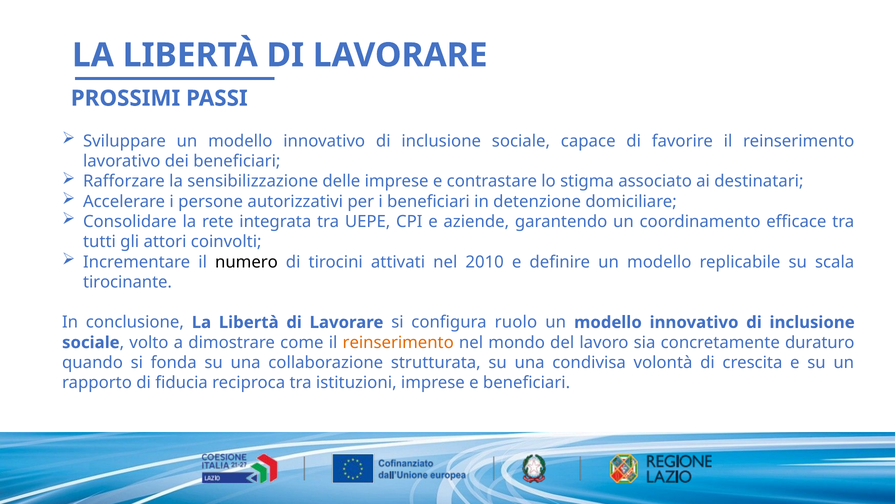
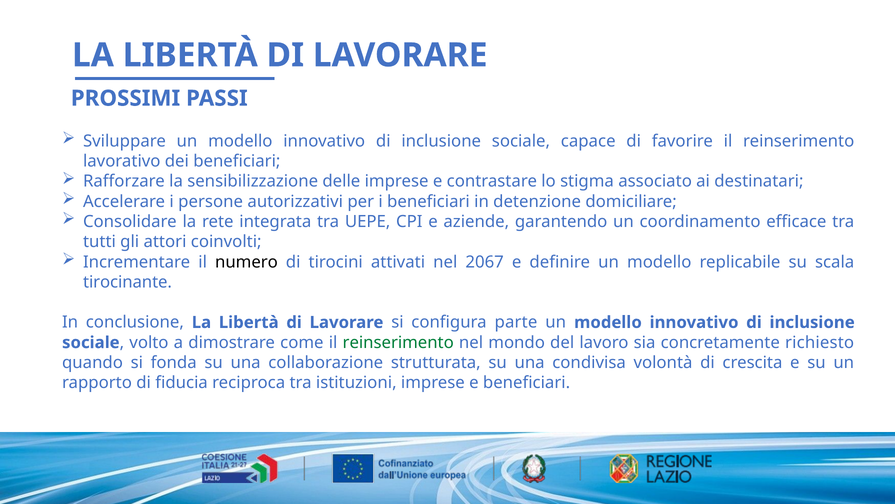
2010: 2010 -> 2067
ruolo: ruolo -> parte
reinserimento at (398, 342) colour: orange -> green
duraturo: duraturo -> richiesto
